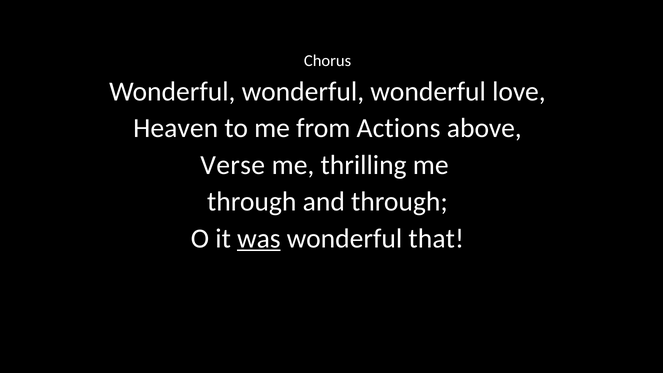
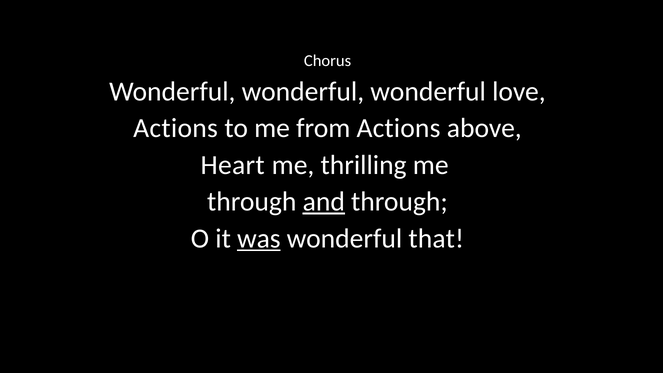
Heaven at (176, 128): Heaven -> Actions
Verse: Verse -> Heart
and underline: none -> present
